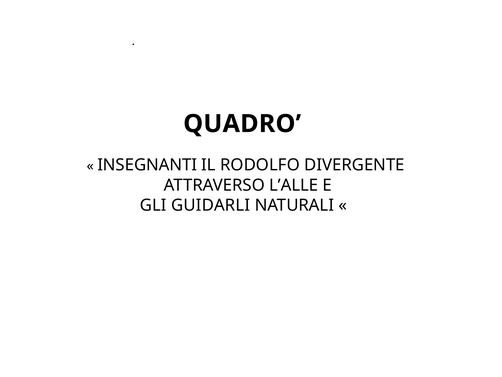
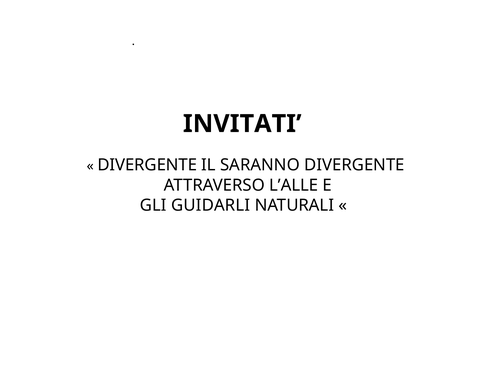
QUADRO: QUADRO -> INVITATI
INSEGNANTI at (147, 165): INSEGNANTI -> DIVERGENTE
RODOLFO: RODOLFO -> SARANNO
